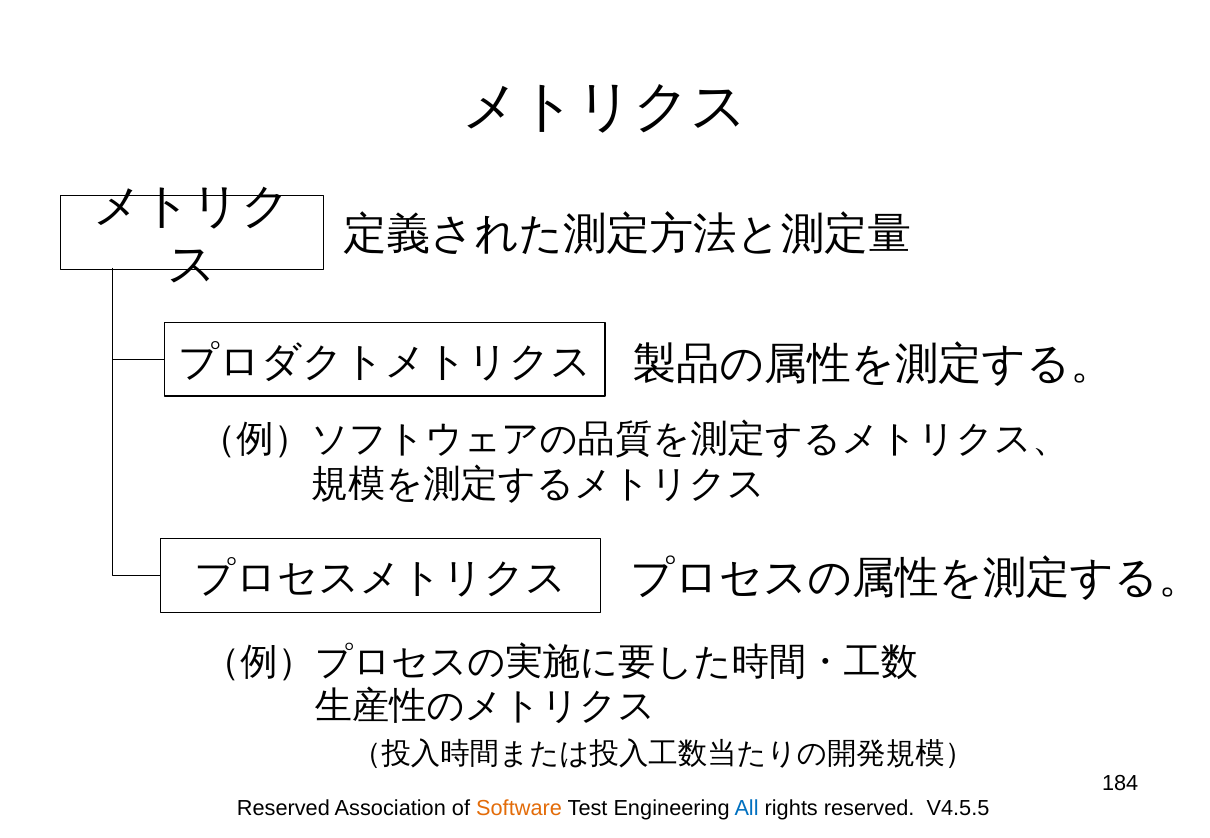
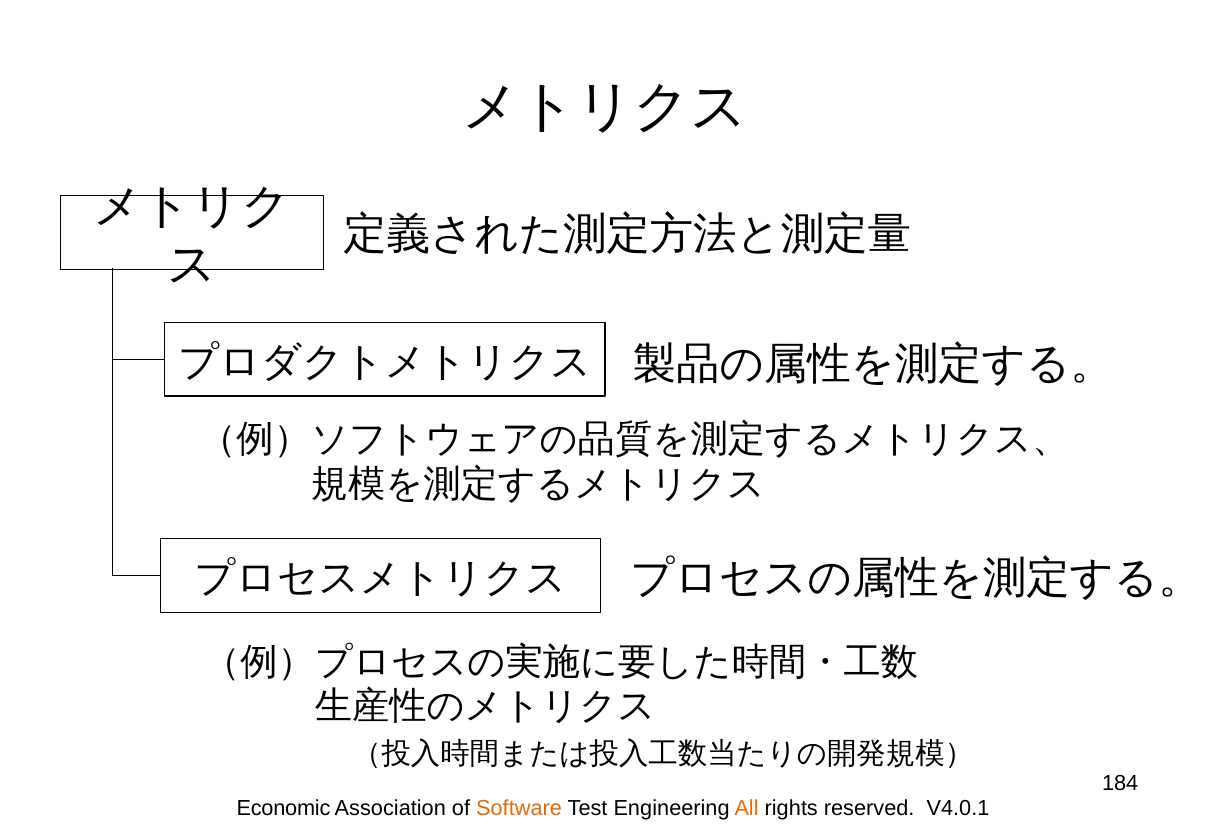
Reserved at (283, 808): Reserved -> Economic
All colour: blue -> orange
V4.5.5: V4.5.5 -> V4.0.1
